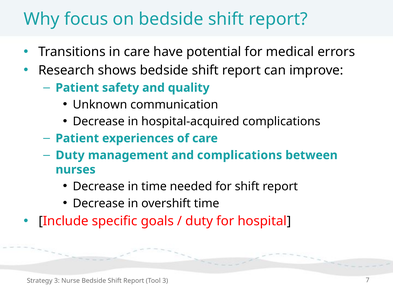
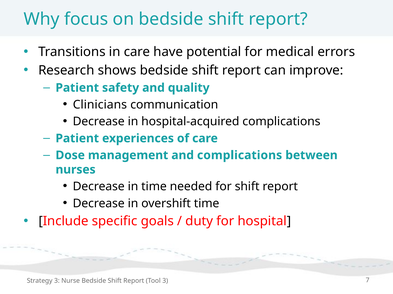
Unknown: Unknown -> Clinicians
Duty at (70, 156): Duty -> Dose
